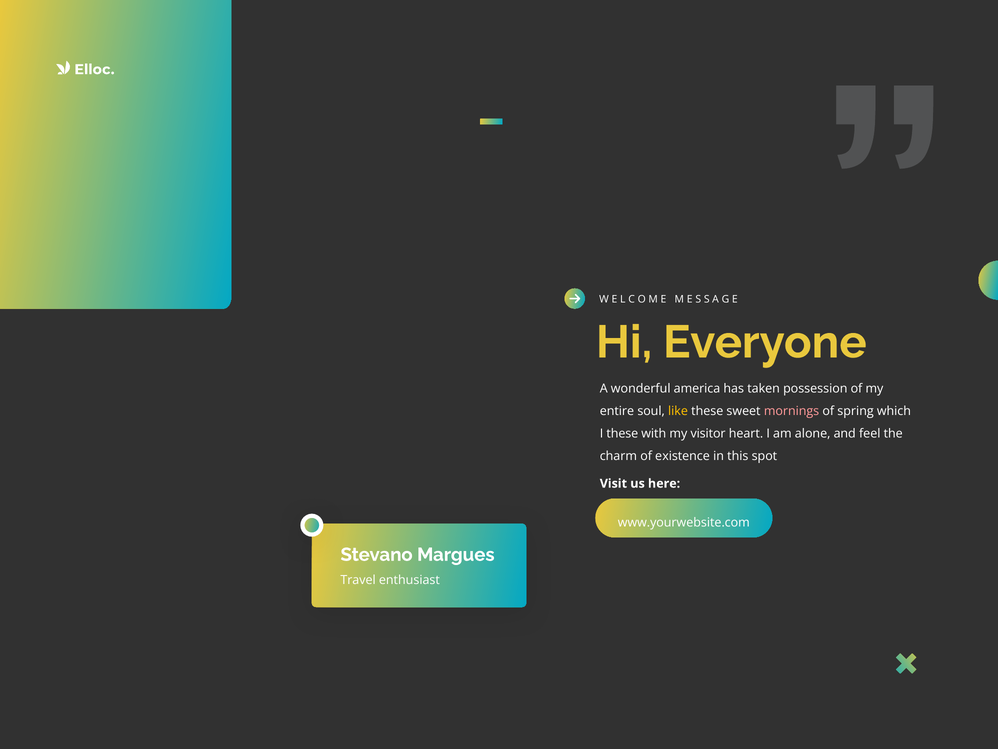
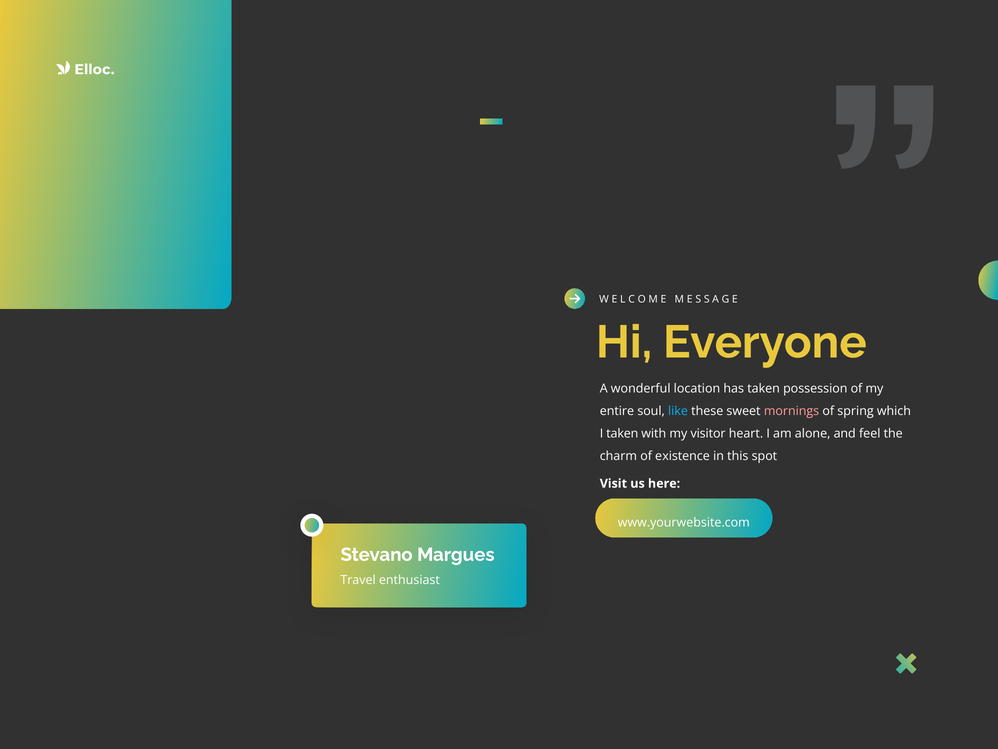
america: america -> location
like colour: yellow -> light blue
I these: these -> taken
